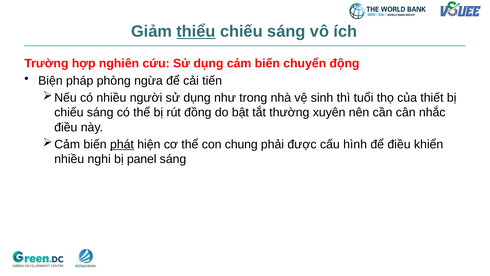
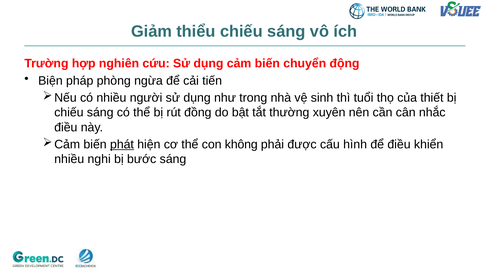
thiểu underline: present -> none
chung: chung -> không
panel: panel -> bước
